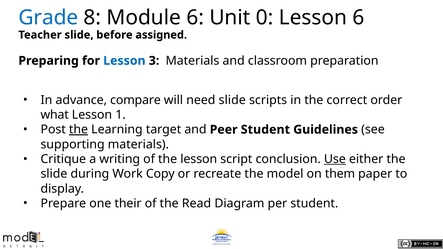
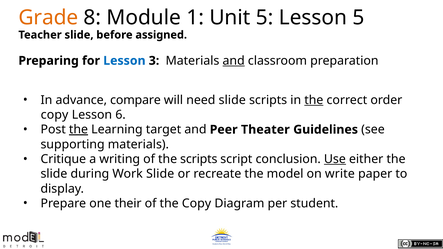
Grade colour: blue -> orange
Module 6: 6 -> 1
Unit 0: 0 -> 5
Lesson 6: 6 -> 5
and at (234, 61) underline: none -> present
the at (314, 100) underline: none -> present
what at (55, 115): what -> copy
1: 1 -> 6
Peer Student: Student -> Theater
the lesson: lesson -> scripts
Work Copy: Copy -> Slide
them: them -> write
the Read: Read -> Copy
